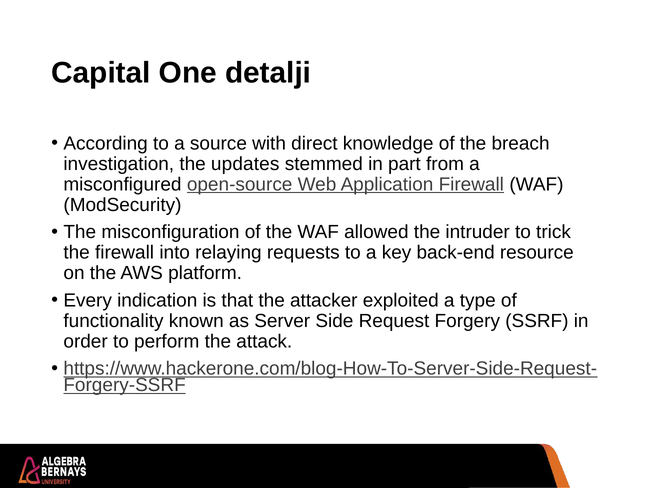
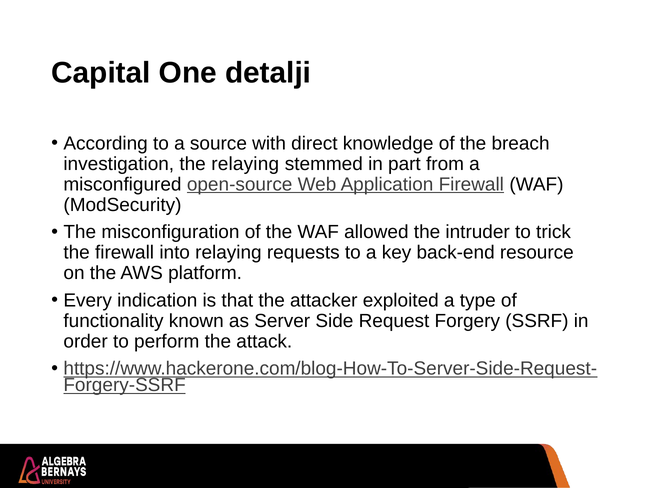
the updates: updates -> relaying
